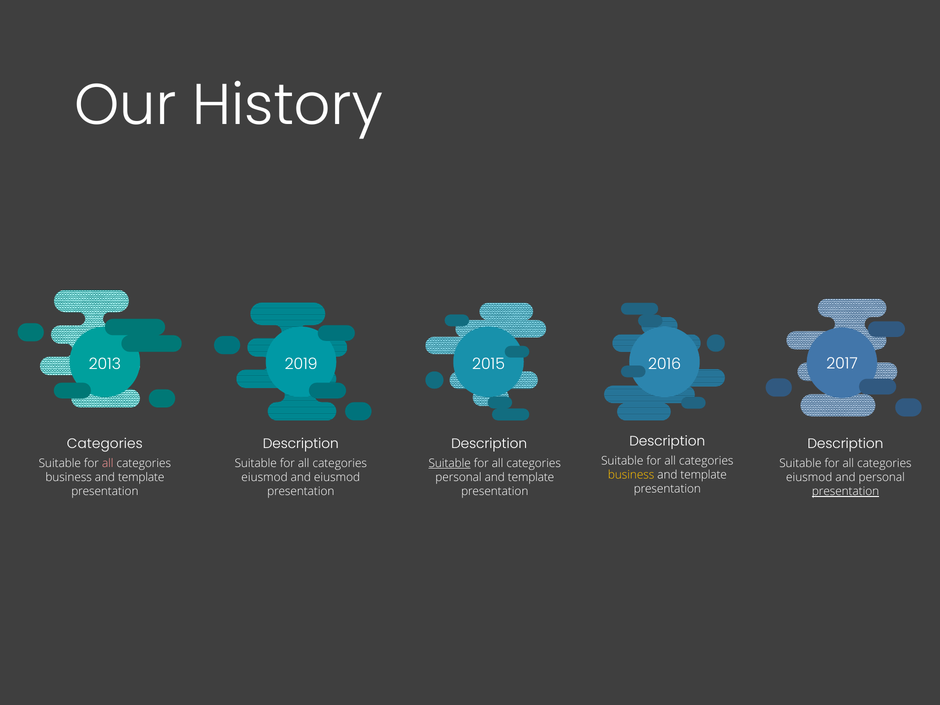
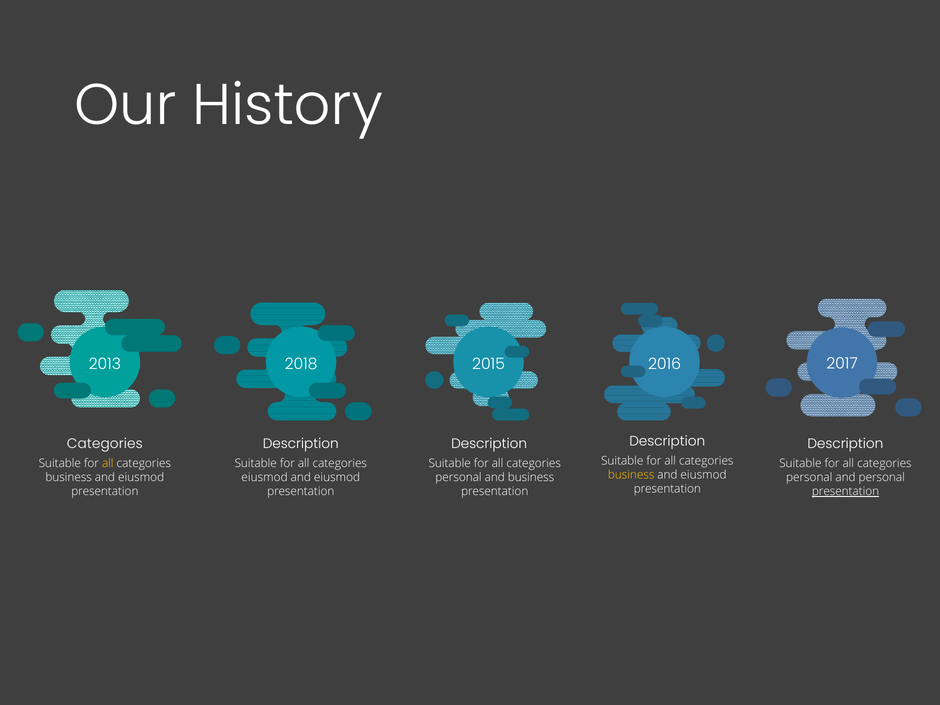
2019: 2019 -> 2018
all at (108, 463) colour: pink -> yellow
Suitable at (450, 463) underline: present -> none
template at (704, 475): template -> eiusmod
template at (141, 477): template -> eiusmod
template at (531, 477): template -> business
eiusmod at (809, 477): eiusmod -> personal
